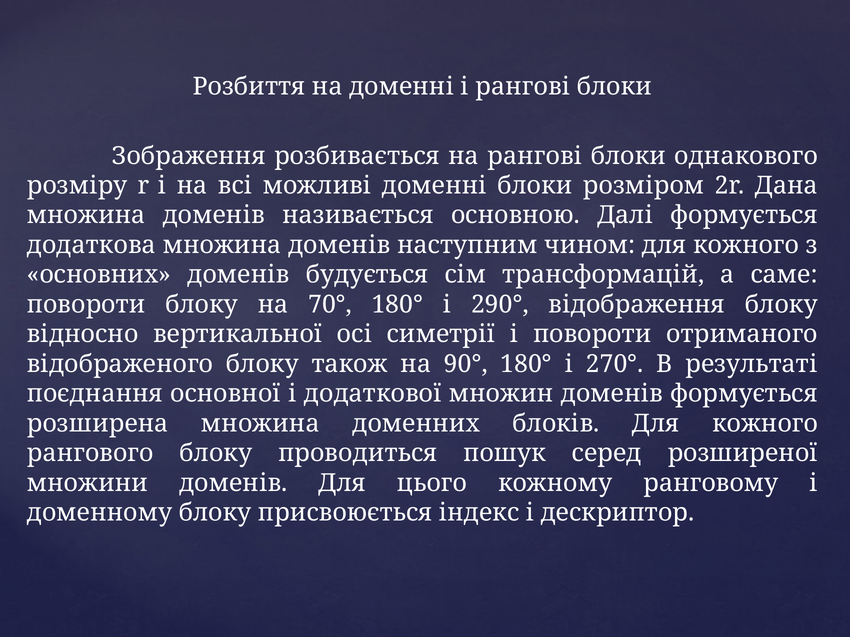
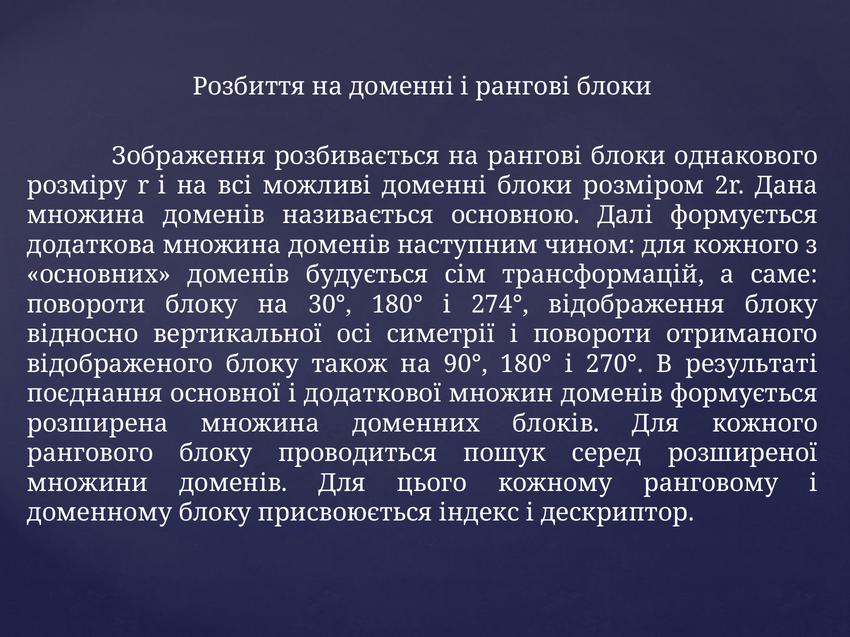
70°: 70° -> 30°
290°: 290° -> 274°
